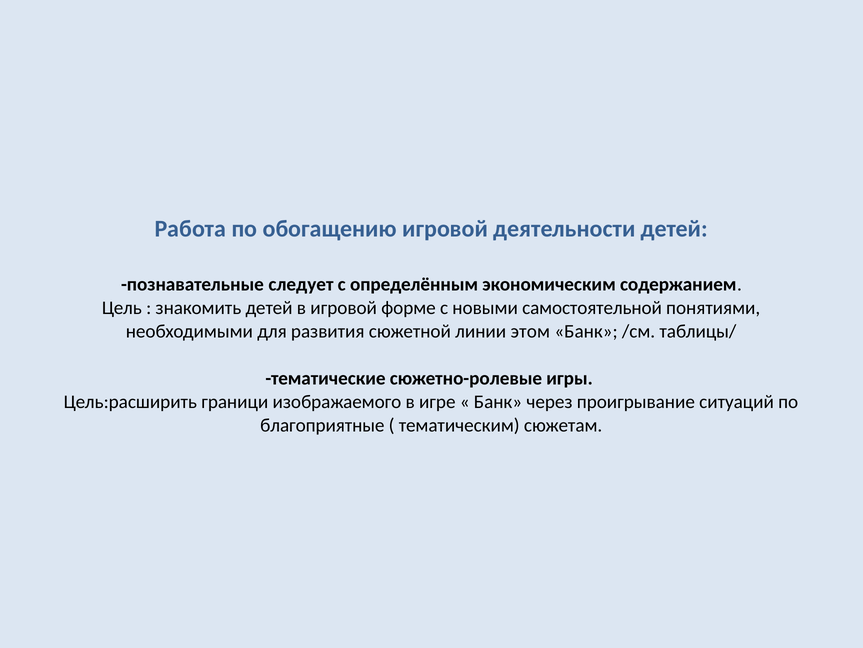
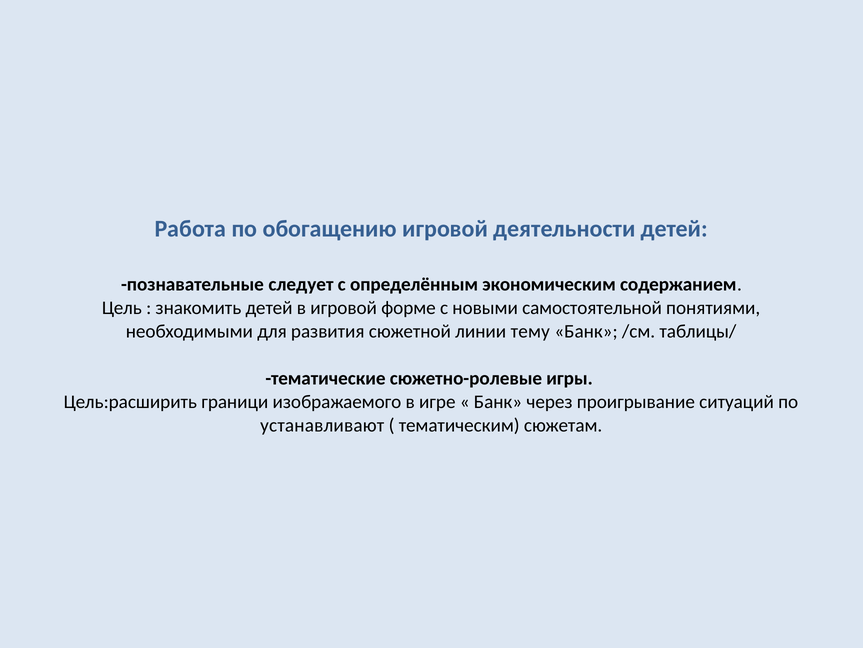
этом: этом -> тему
благоприятные: благоприятные -> устанавливают
